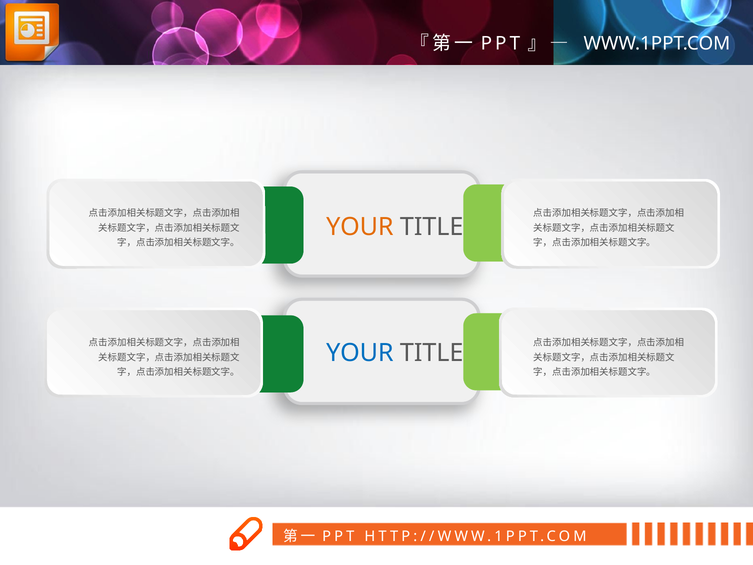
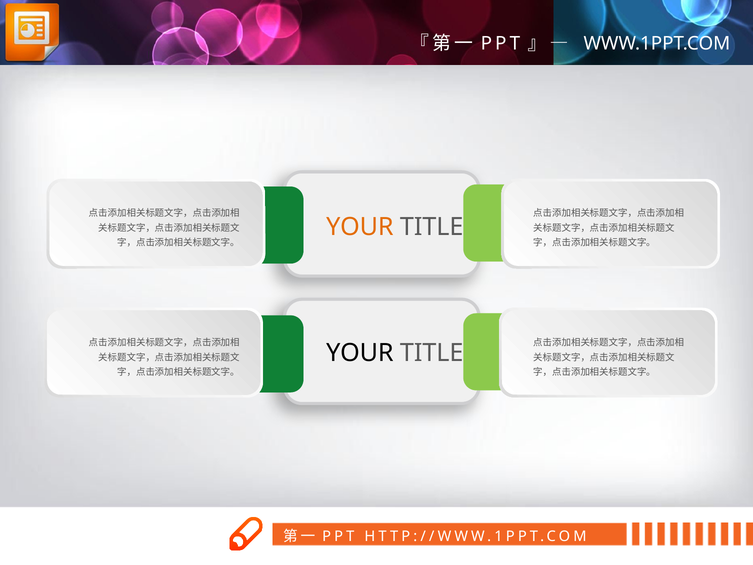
YOUR at (360, 353) colour: blue -> black
